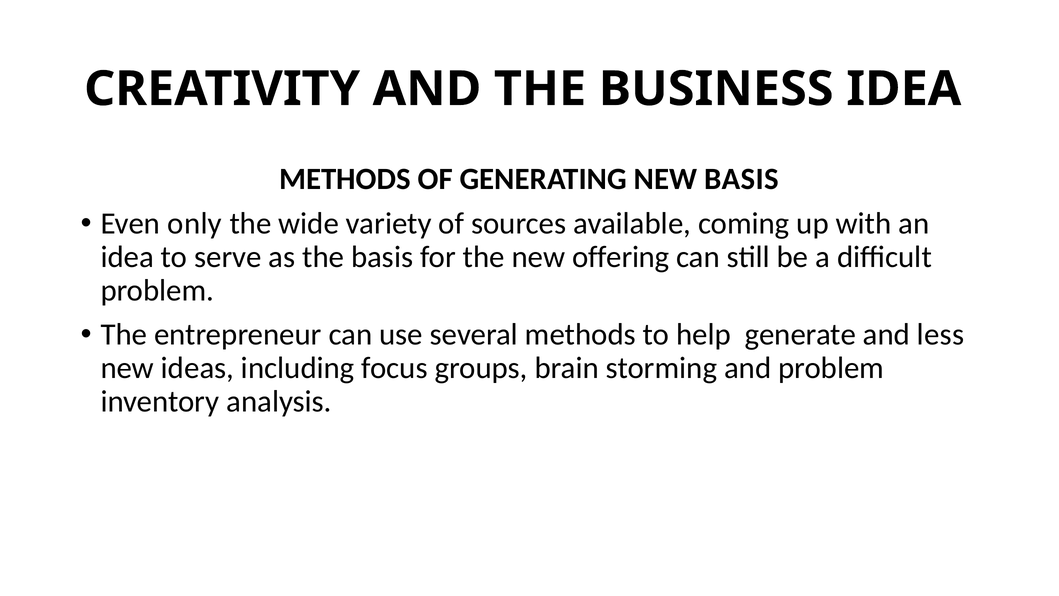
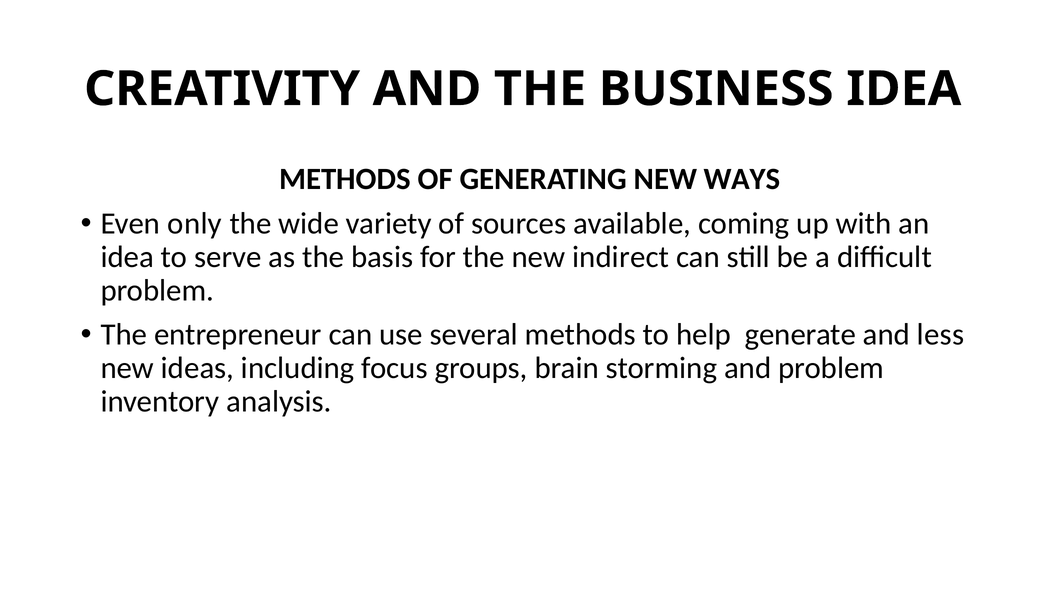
NEW BASIS: BASIS -> WAYS
offering: offering -> indirect
